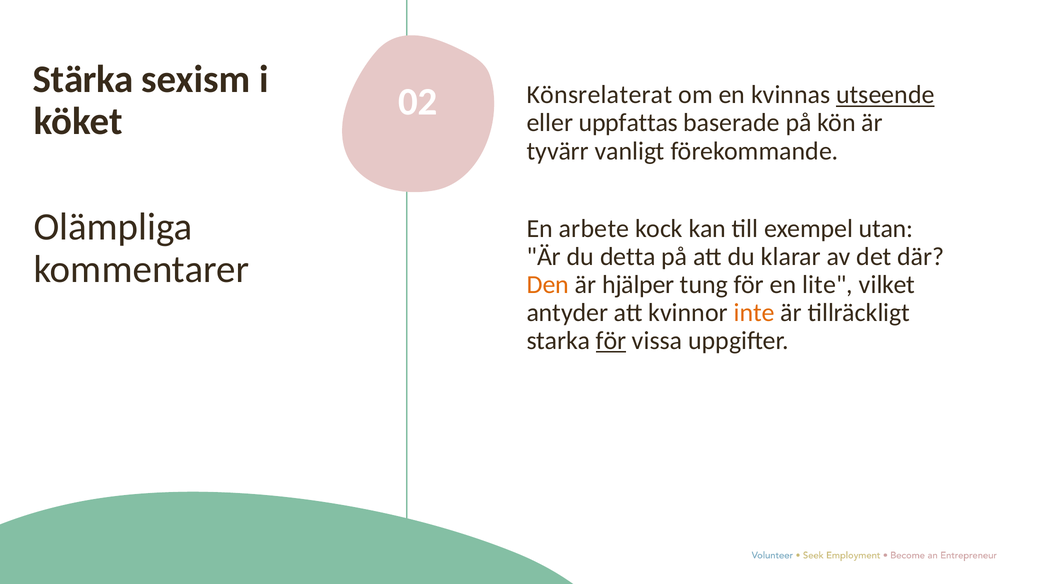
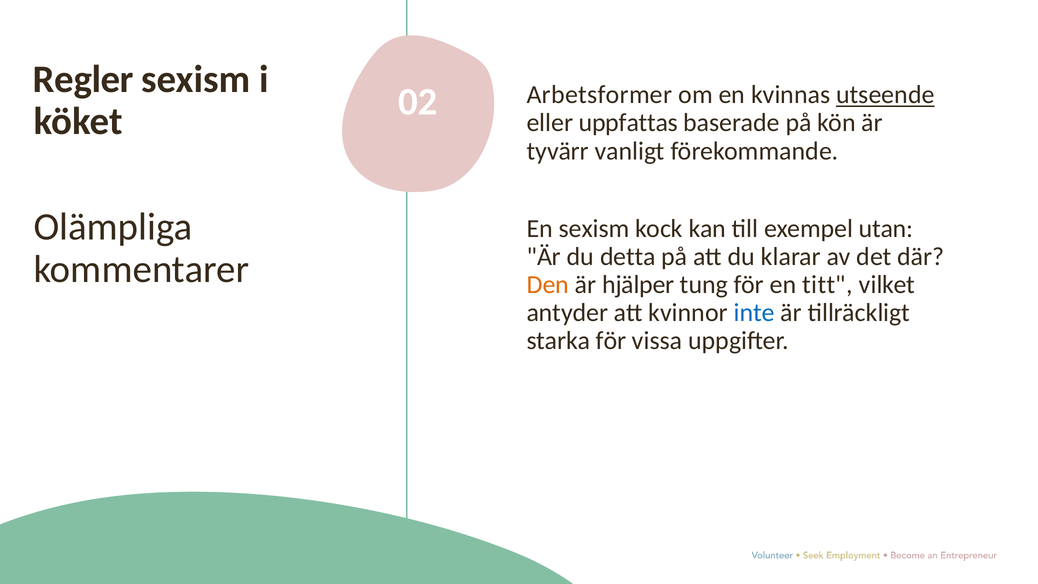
Stärka: Stärka -> Regler
Könsrelaterat: Könsrelaterat -> Arbetsformer
En arbete: arbete -> sexism
lite: lite -> titt
inte colour: orange -> blue
för at (611, 341) underline: present -> none
